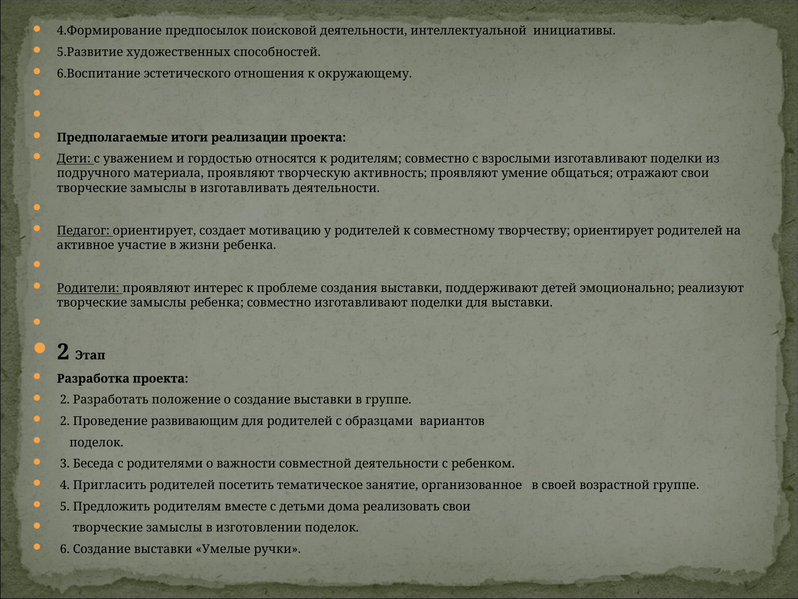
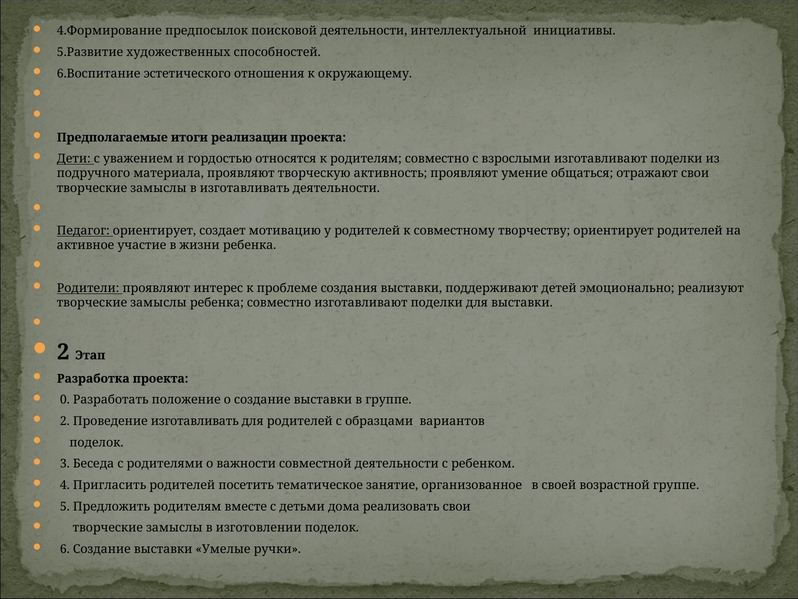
2 at (65, 400): 2 -> 0
Проведение развивающим: развивающим -> изготавливать
